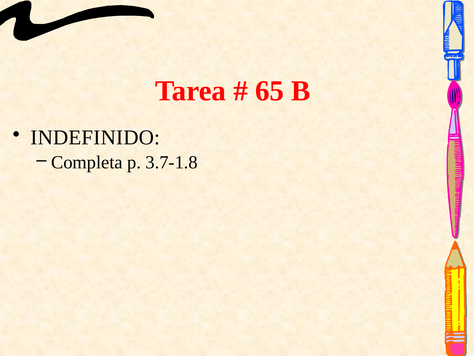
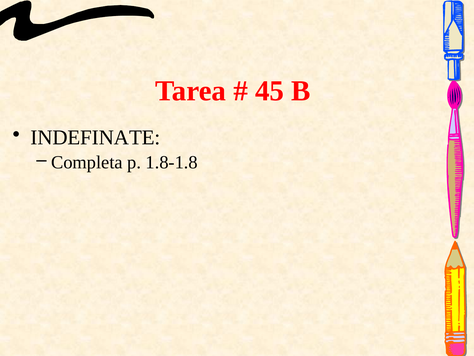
65: 65 -> 45
INDEFINIDO: INDEFINIDO -> INDEFINATE
3.7-1.8: 3.7-1.8 -> 1.8-1.8
